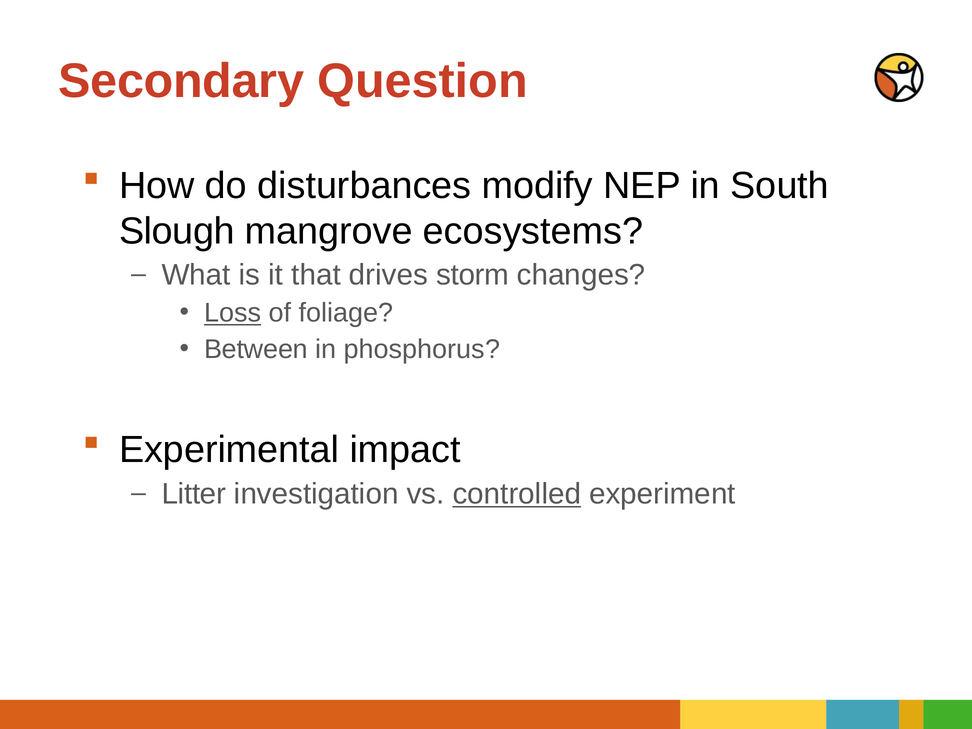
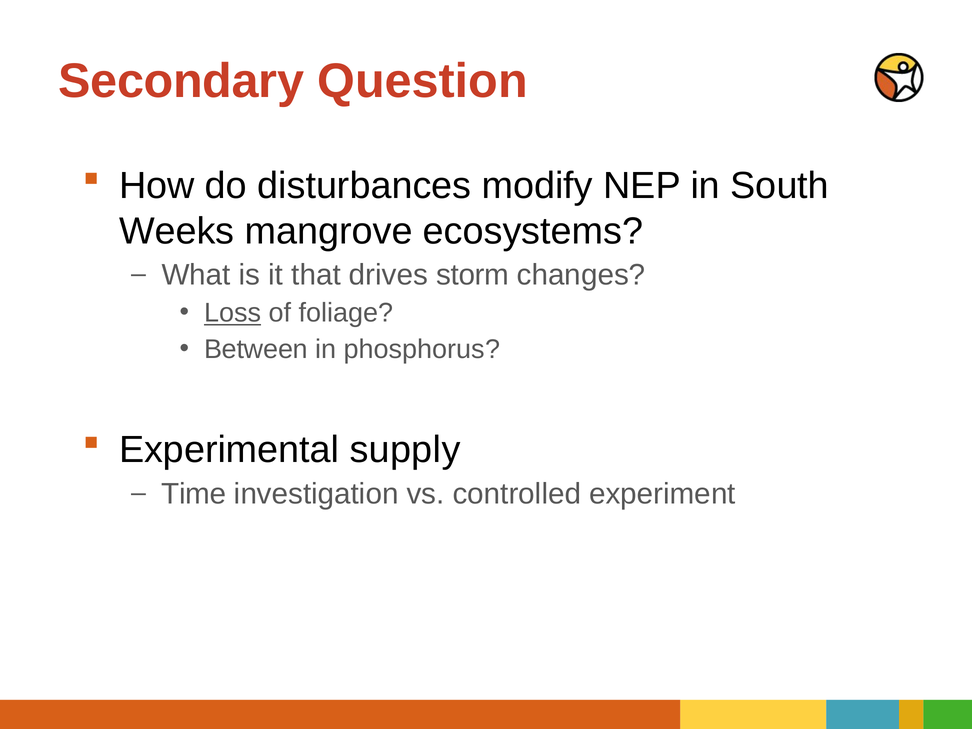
Slough: Slough -> Weeks
impact: impact -> supply
Litter: Litter -> Time
controlled underline: present -> none
